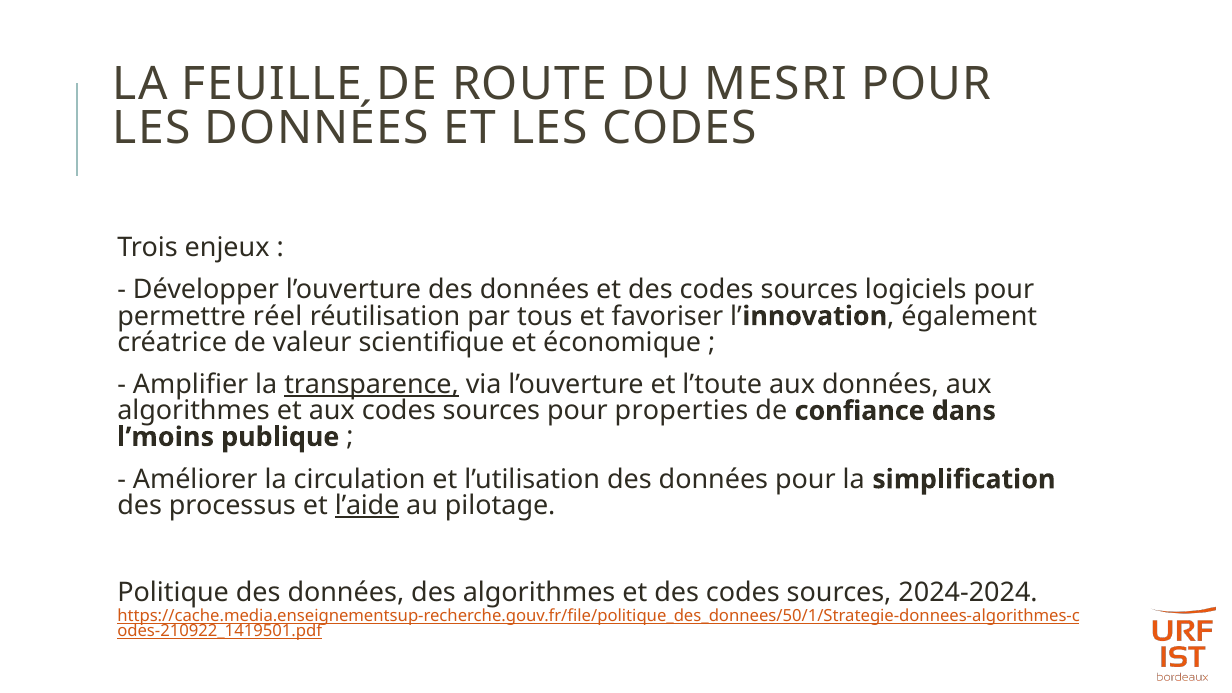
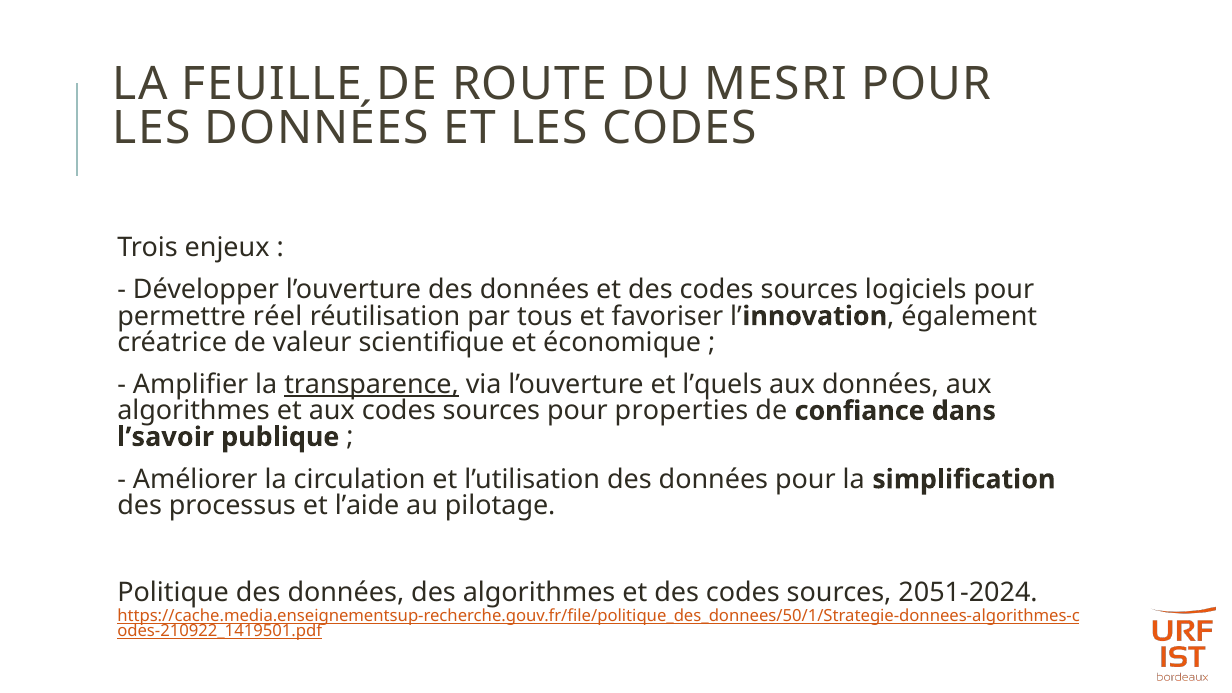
l’toute: l’toute -> l’quels
l’moins: l’moins -> l’savoir
l’aide underline: present -> none
2024-2024: 2024-2024 -> 2051-2024
